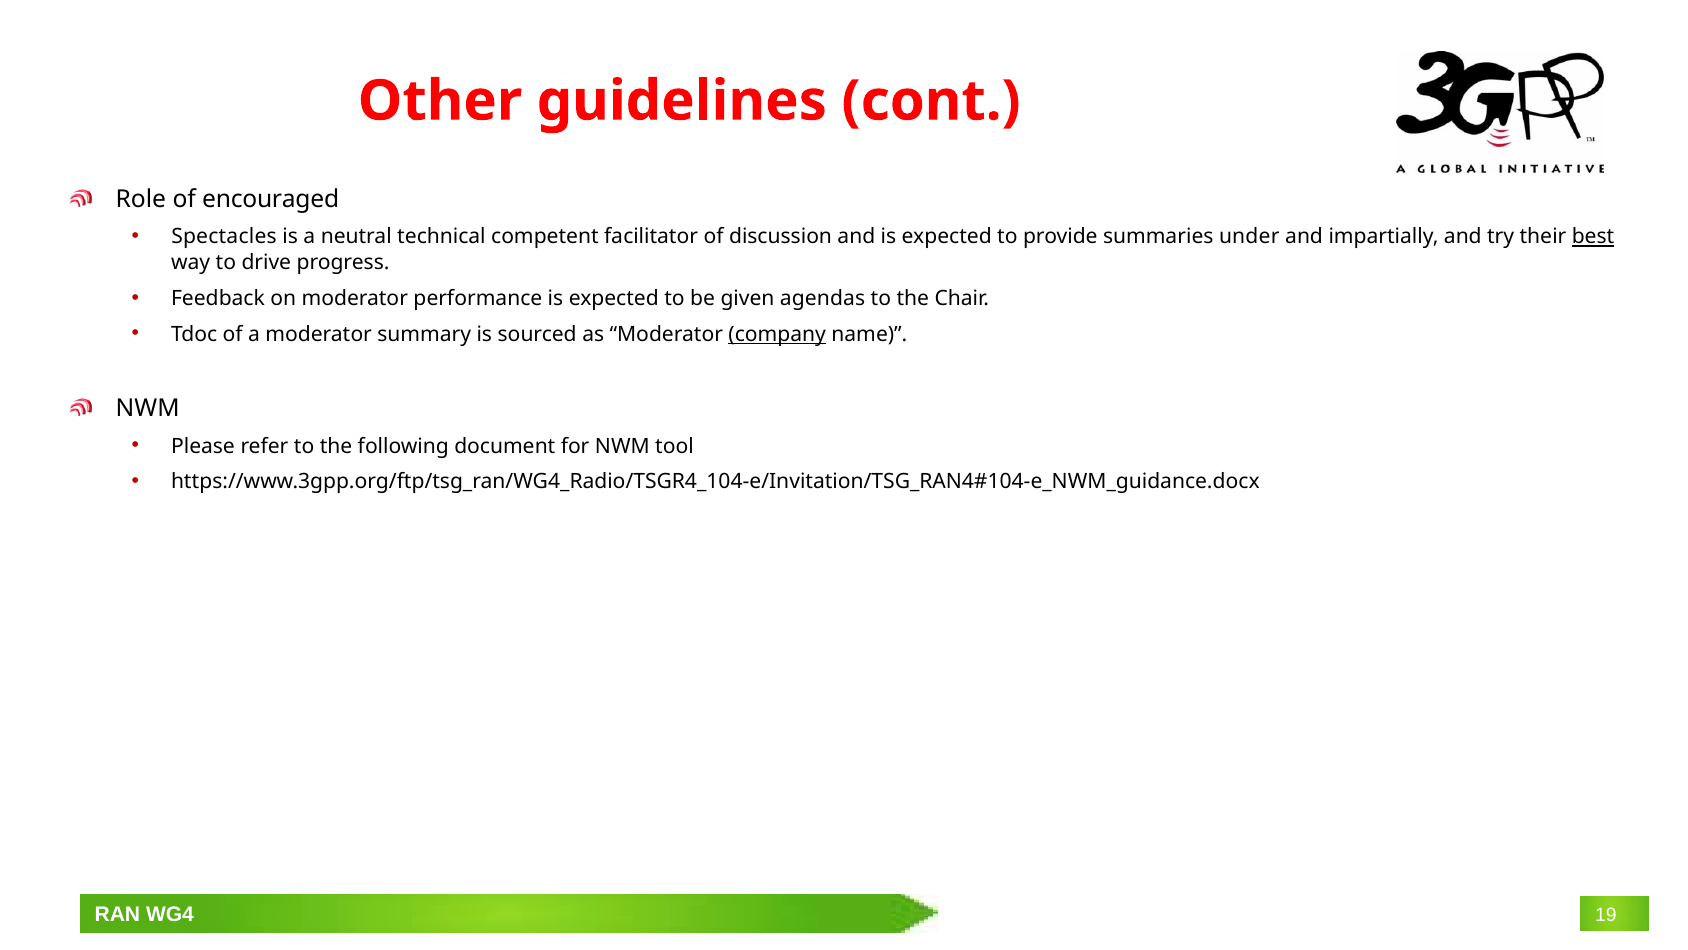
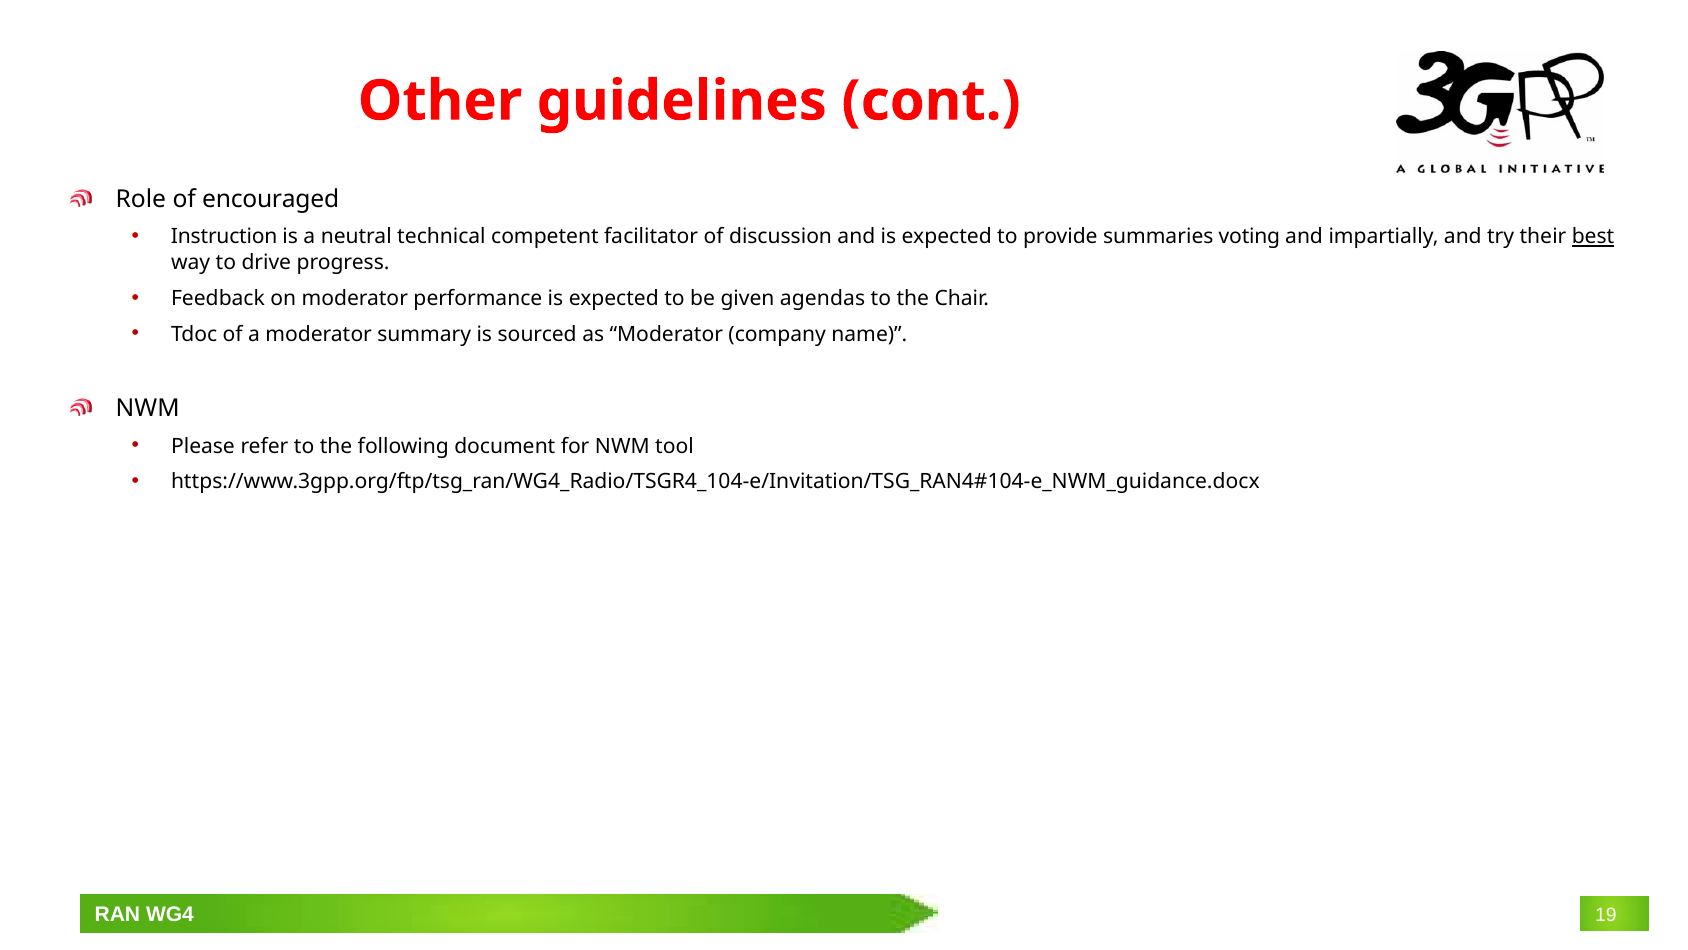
Spectacles: Spectacles -> Instruction
under: under -> voting
company underline: present -> none
